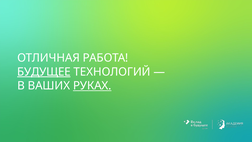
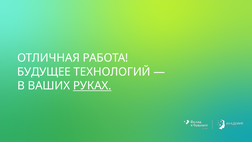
БУДУЩЕЕ underline: present -> none
